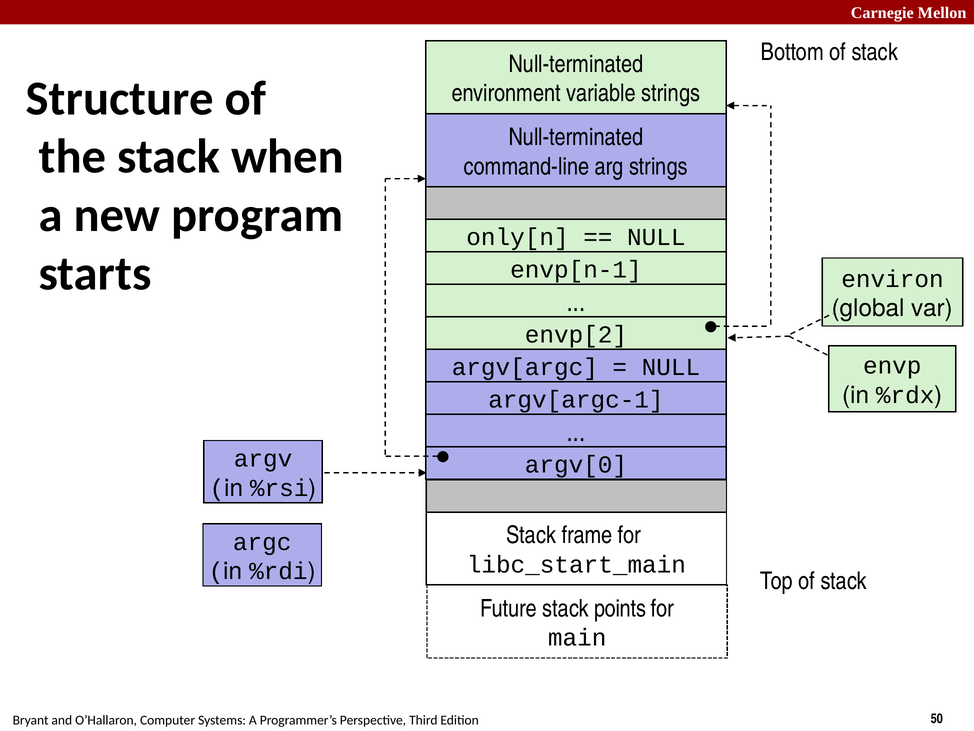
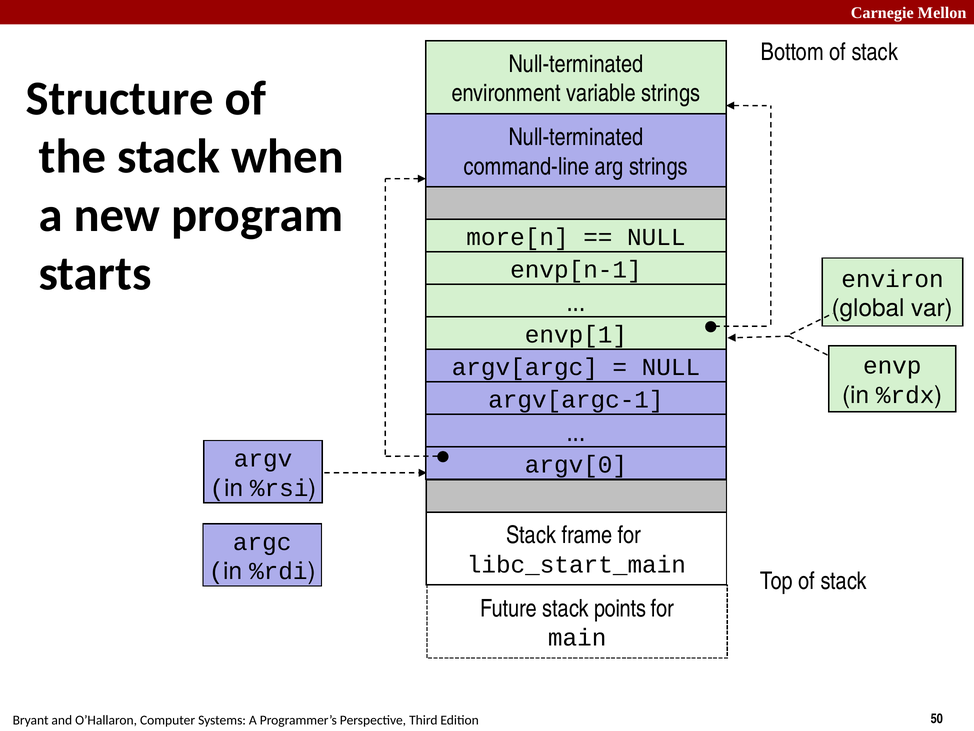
only[n: only[n -> more[n
envp[2: envp[2 -> envp[1
